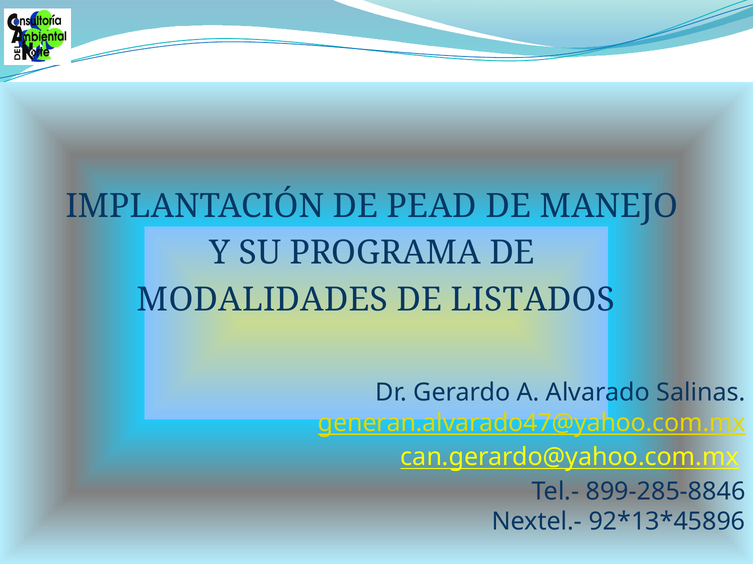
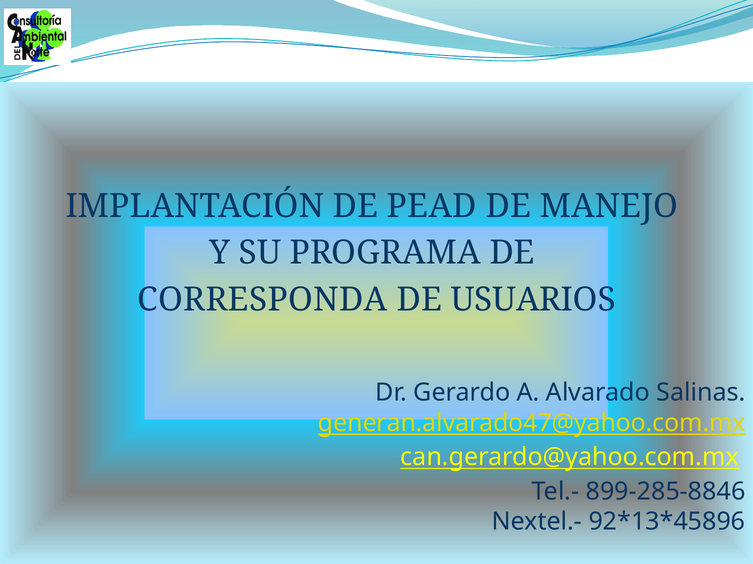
MODALIDADES: MODALIDADES -> CORRESPONDA
LISTADOS: LISTADOS -> USUARIOS
